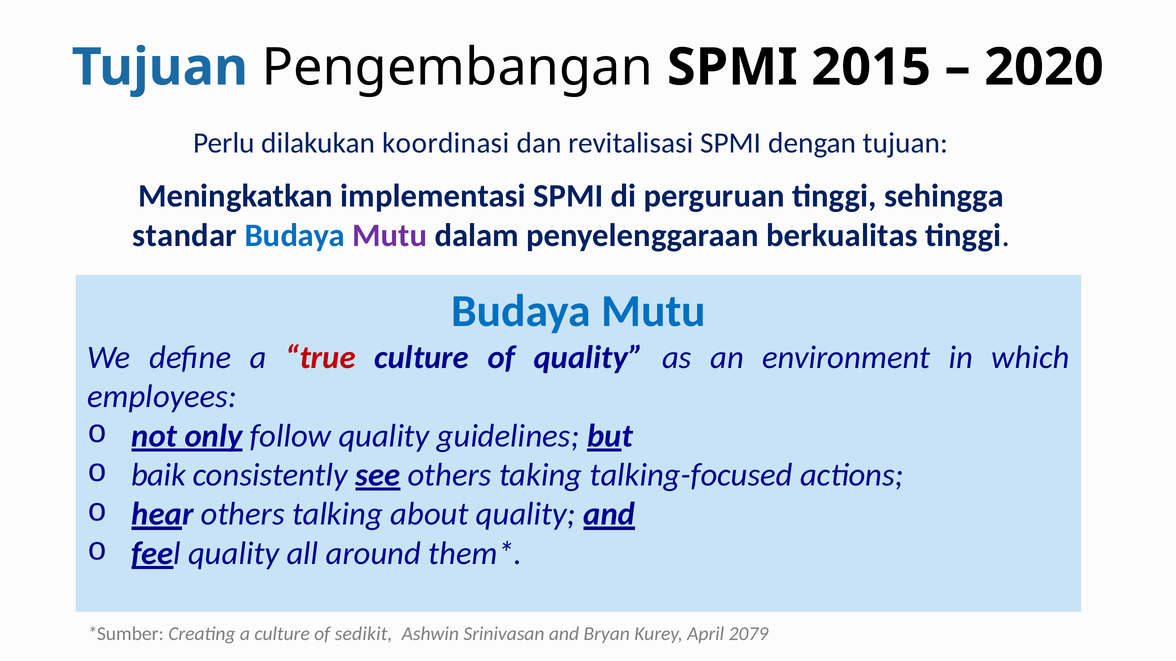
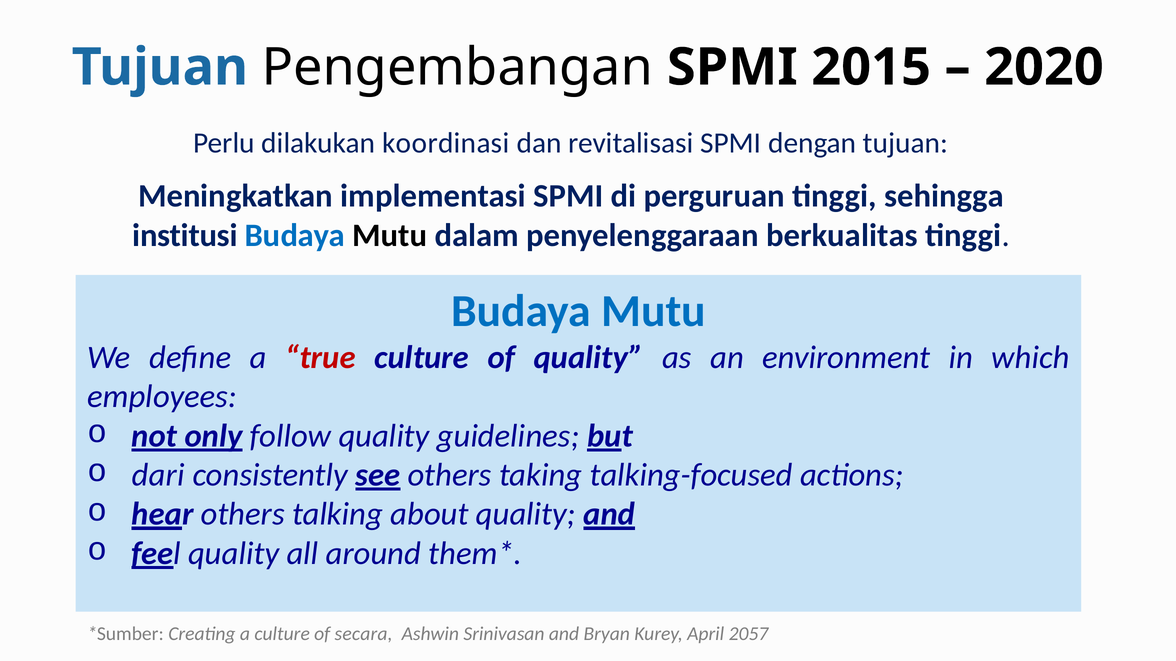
standar: standar -> institusi
Mutu at (390, 236) colour: purple -> black
baik: baik -> dari
sedikit: sedikit -> secara
2079: 2079 -> 2057
